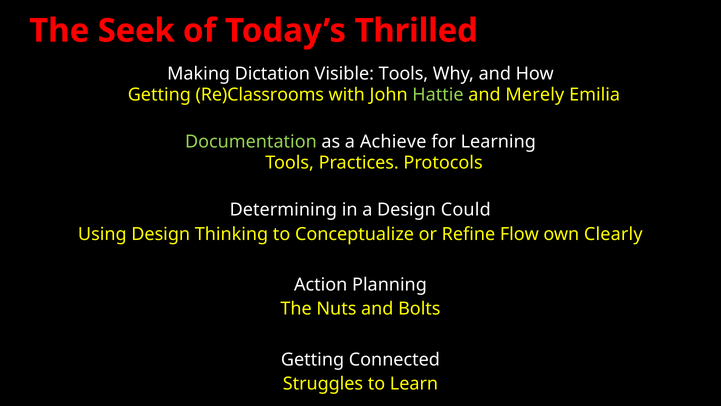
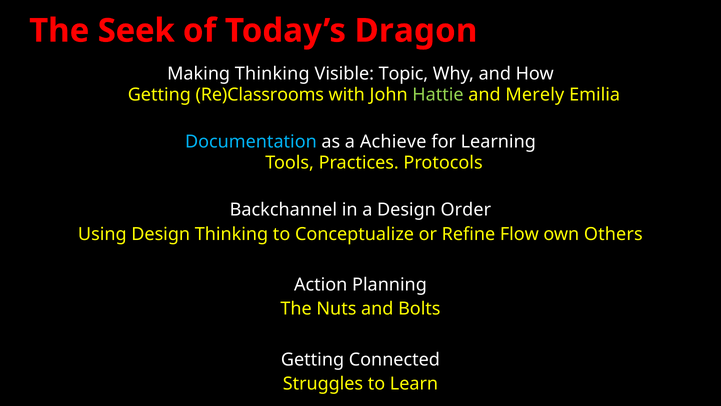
Thrilled: Thrilled -> Dragon
Making Dictation: Dictation -> Thinking
Visible Tools: Tools -> Topic
Documentation colour: light green -> light blue
Determining: Determining -> Backchannel
Could: Could -> Order
Clearly: Clearly -> Others
